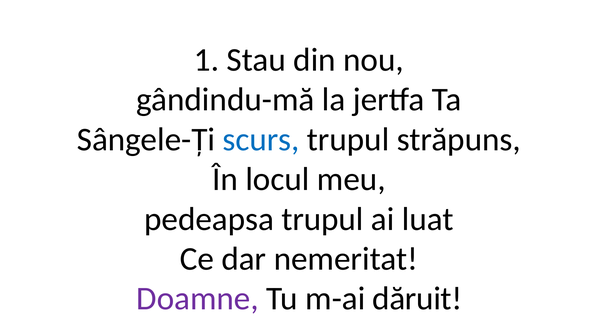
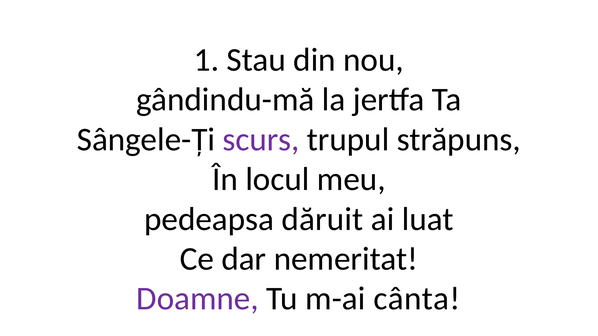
scurs colour: blue -> purple
pedeapsa trupul: trupul -> dăruit
dăruit: dăruit -> cânta
